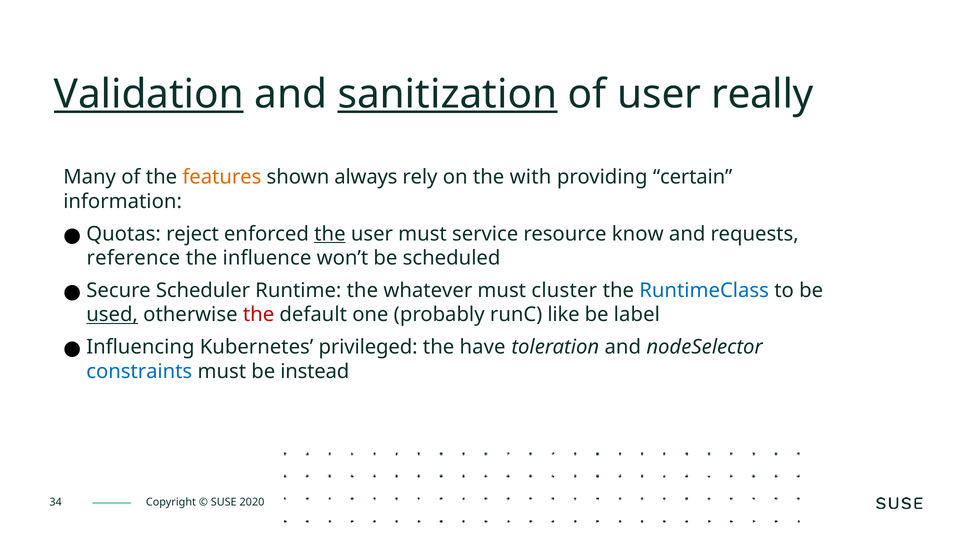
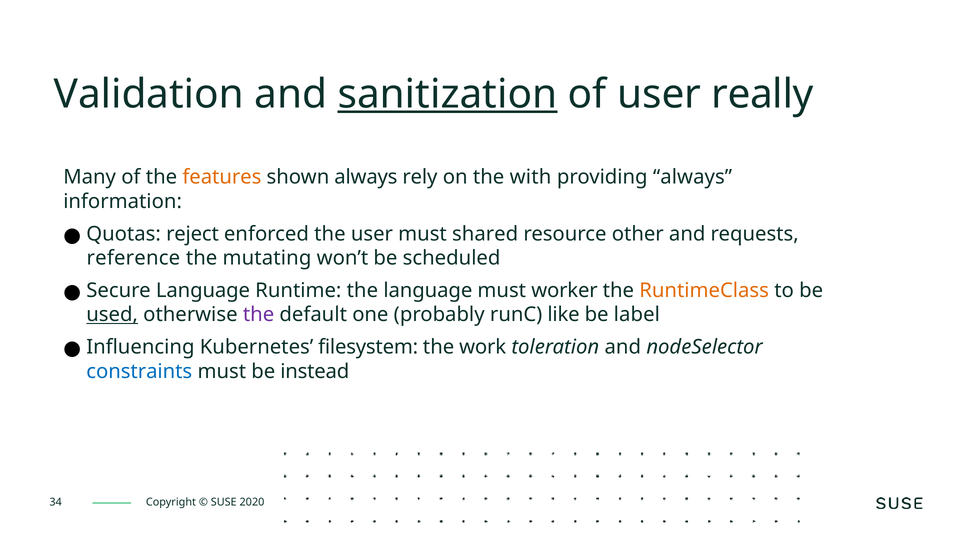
Validation underline: present -> none
providing certain: certain -> always
the at (330, 234) underline: present -> none
service: service -> shared
know: know -> other
influence: influence -> mutating
Secure Scheduler: Scheduler -> Language
the whatever: whatever -> language
cluster: cluster -> worker
RuntimeClass colour: blue -> orange
the at (259, 315) colour: red -> purple
privileged: privileged -> filesystem
have: have -> work
